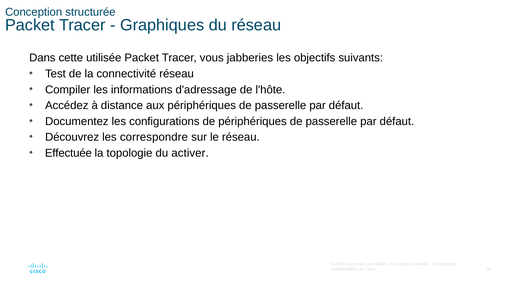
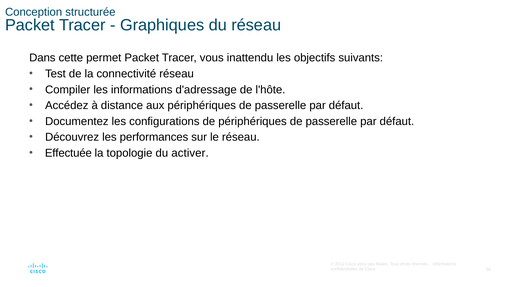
utilisée: utilisée -> permet
jabberies: jabberies -> inattendu
correspondre: correspondre -> performances
